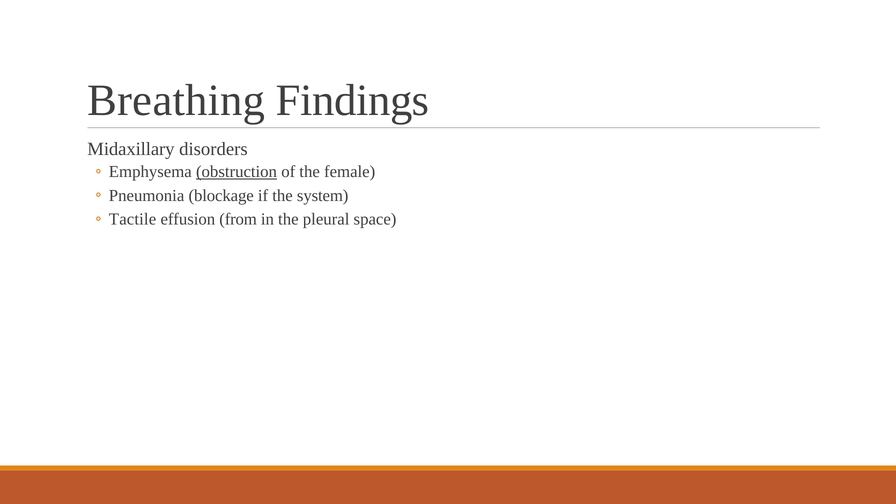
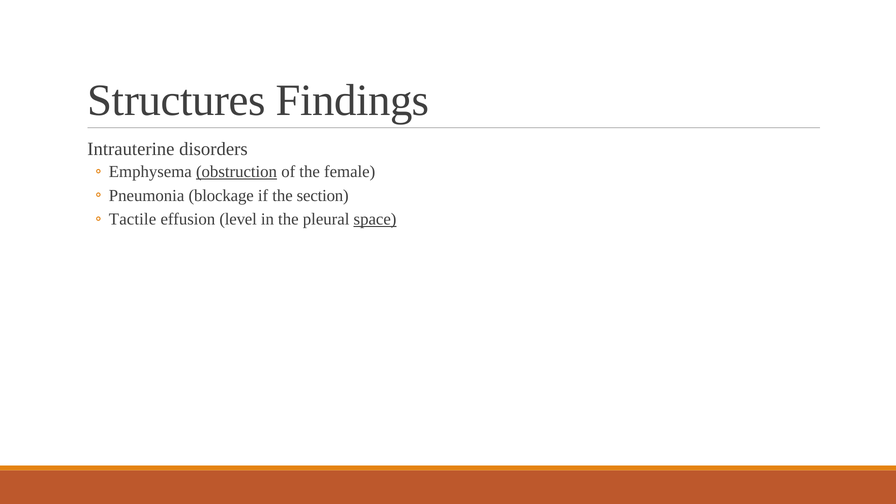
Breathing: Breathing -> Structures
Midaxillary: Midaxillary -> Intrauterine
system: system -> section
from: from -> level
space underline: none -> present
